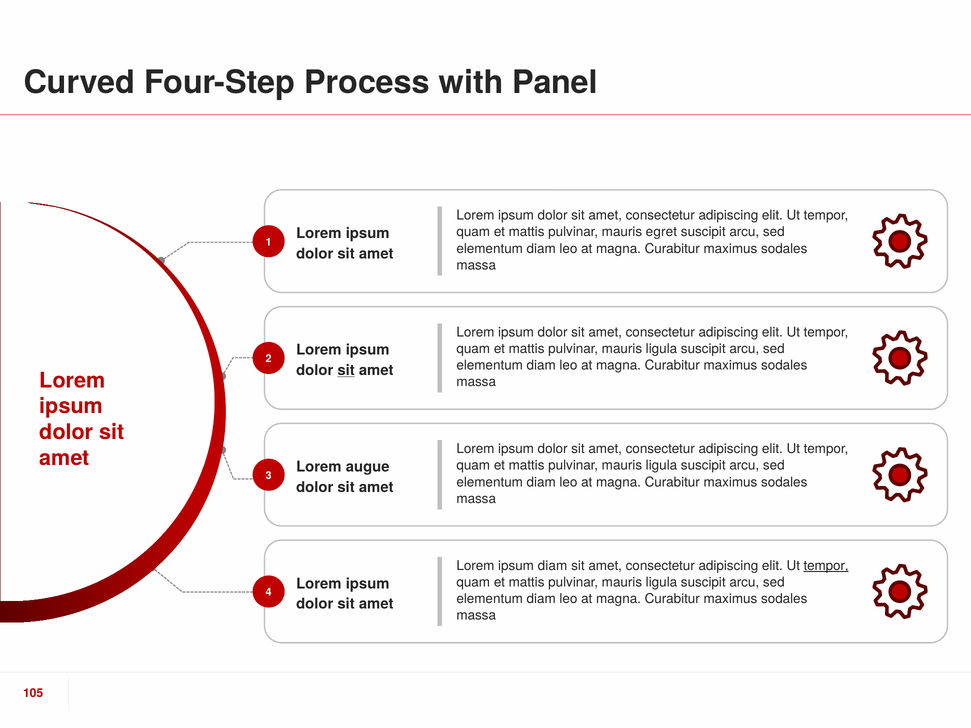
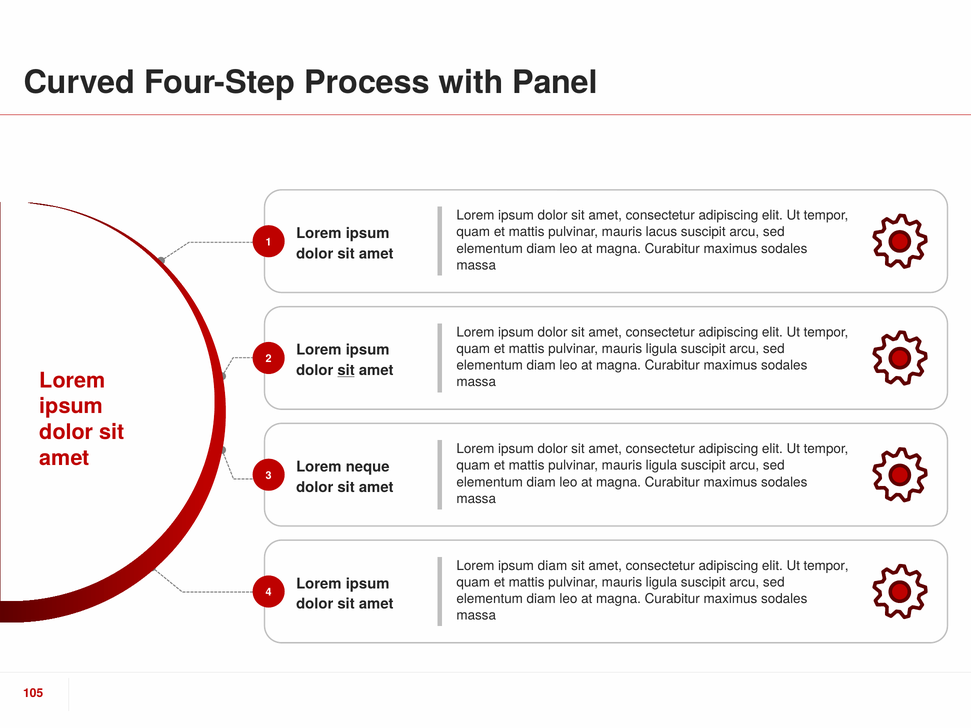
egret: egret -> lacus
augue: augue -> neque
tempor at (826, 566) underline: present -> none
